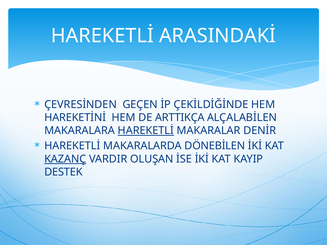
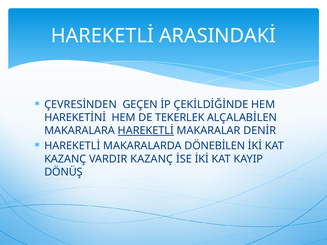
ARTTIKÇA: ARTTIKÇA -> TEKERLEK
KAZANÇ at (65, 159) underline: present -> none
VARDIR OLUŞAN: OLUŞAN -> KAZANÇ
DESTEK: DESTEK -> DÖNÜŞ
